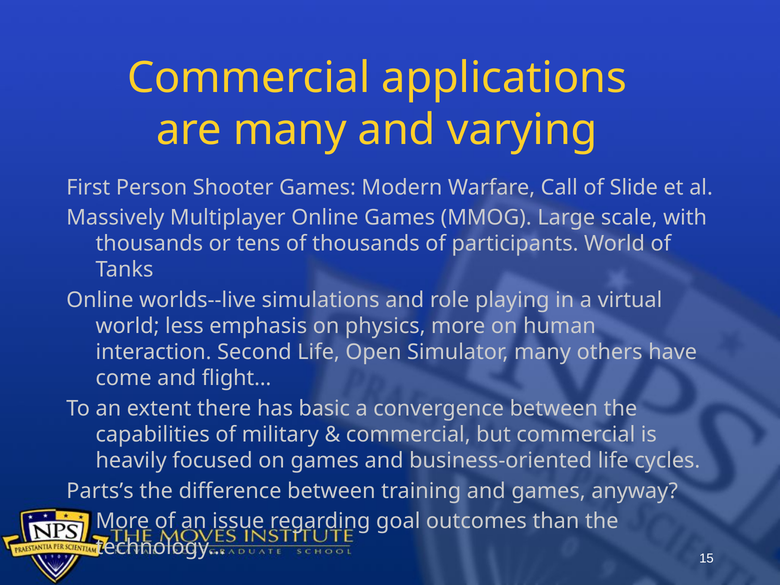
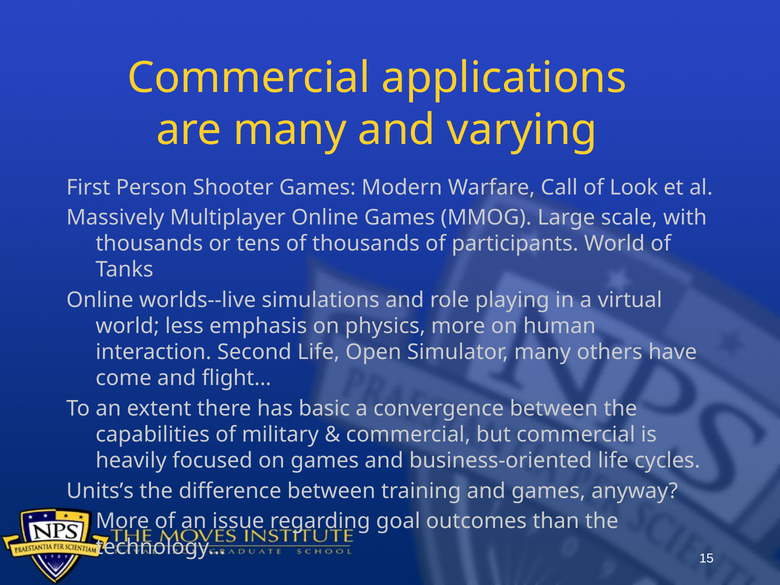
Slide: Slide -> Look
Parts’s: Parts’s -> Units’s
